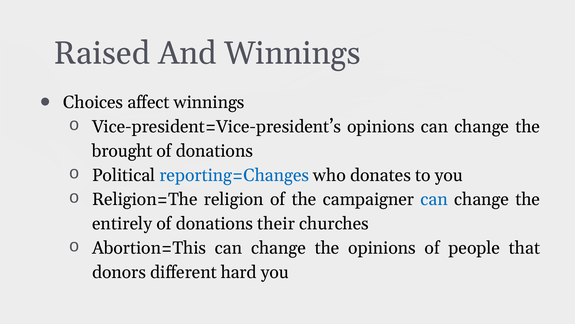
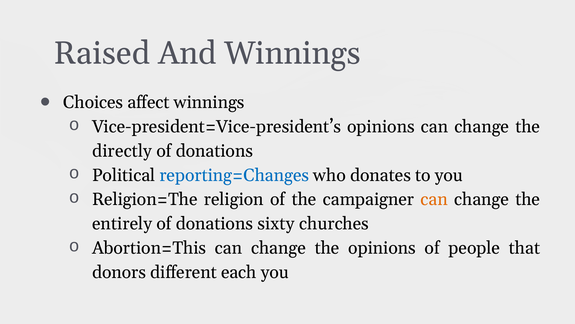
brought: brought -> directly
can at (434, 199) colour: blue -> orange
their: their -> sixty
hard: hard -> each
